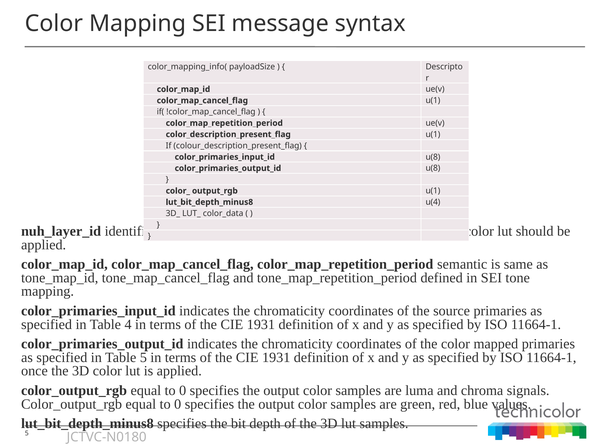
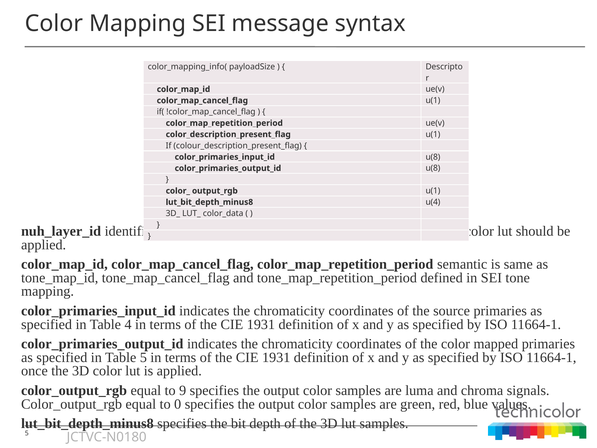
0 at (183, 390): 0 -> 9
